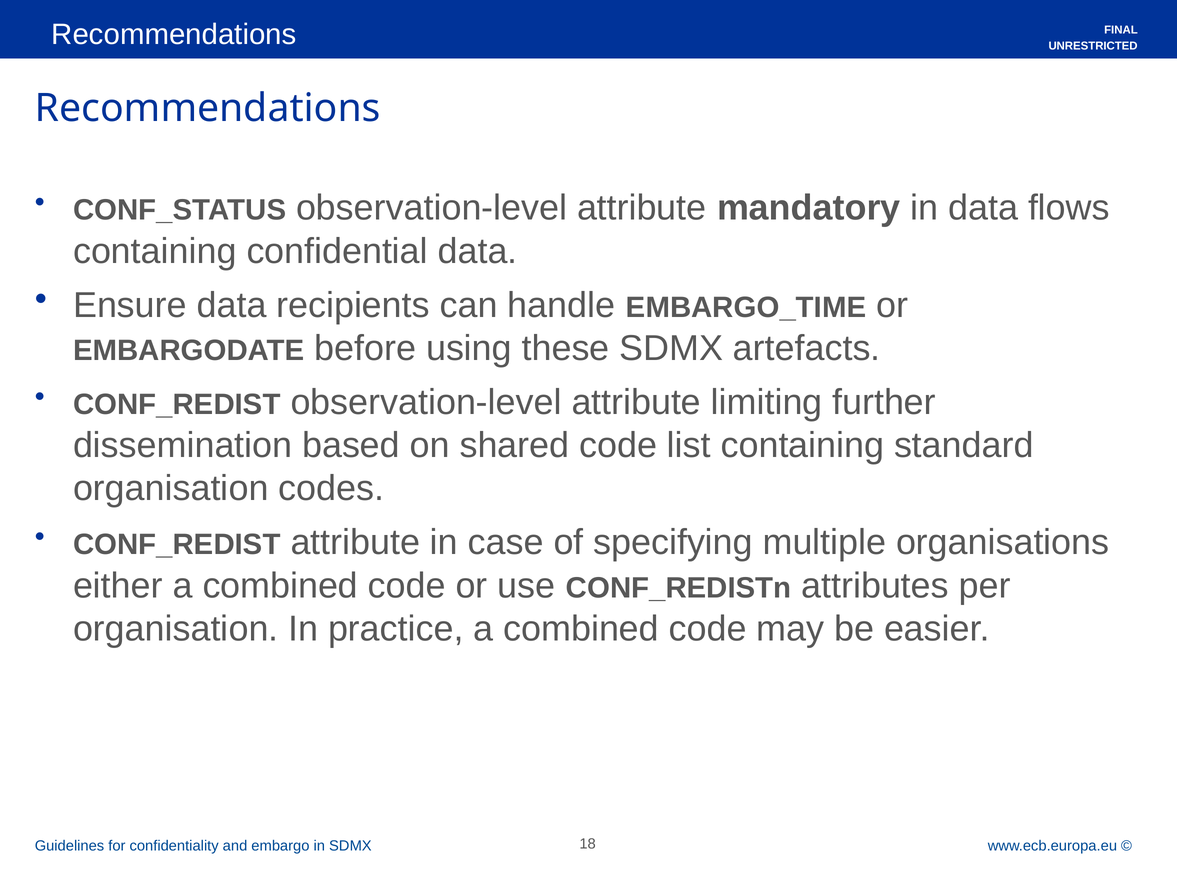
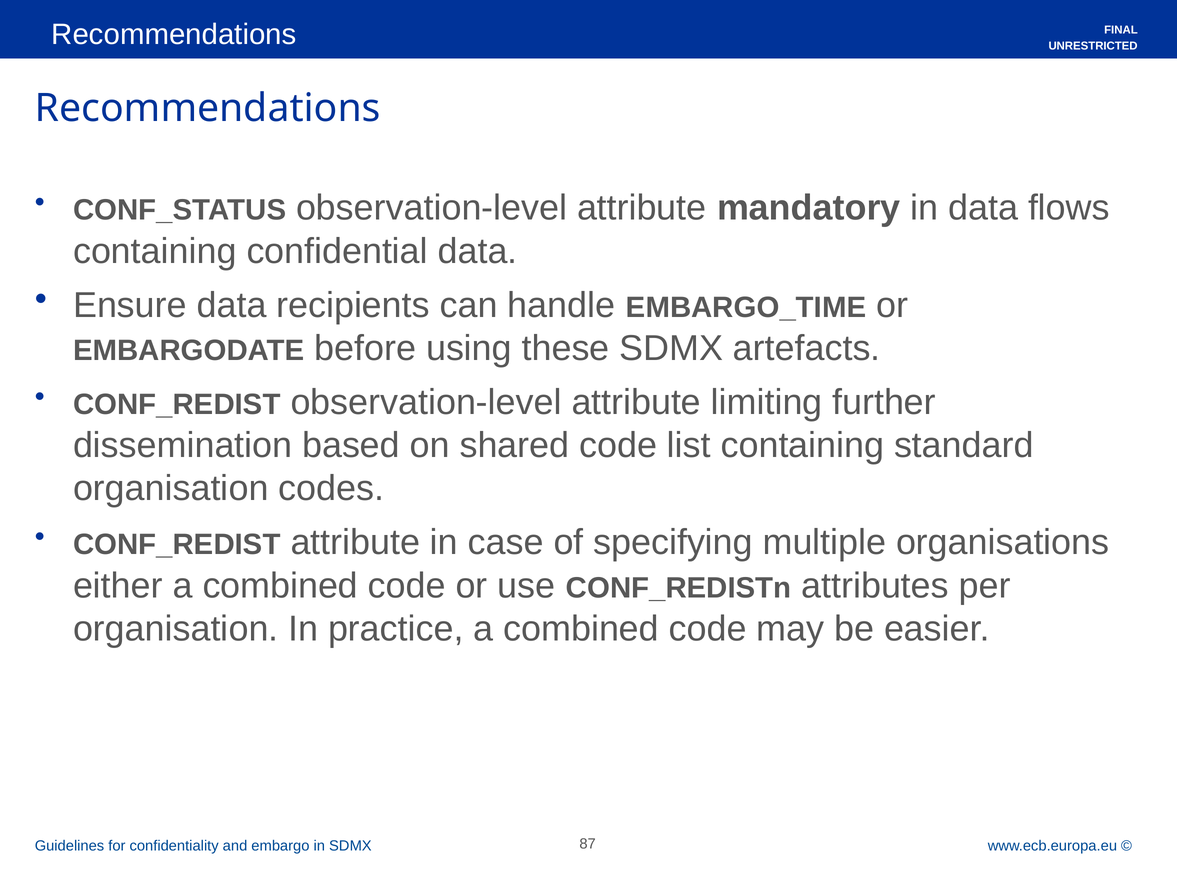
18: 18 -> 87
